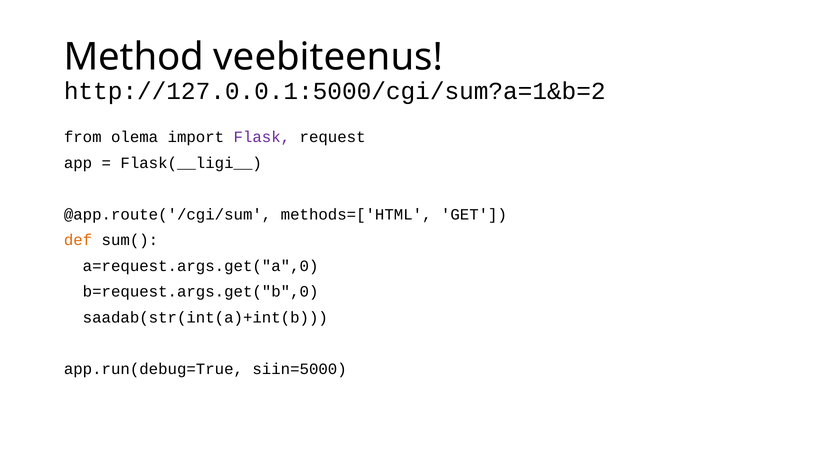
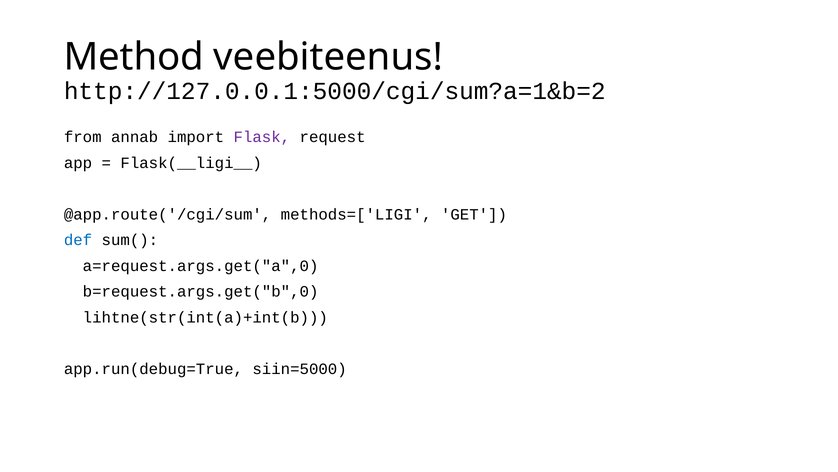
olema: olema -> annab
methods=['HTML: methods=['HTML -> methods=['LIGI
def colour: orange -> blue
saadab(str(int(a)+int(b: saadab(str(int(a)+int(b -> lihtne(str(int(a)+int(b
